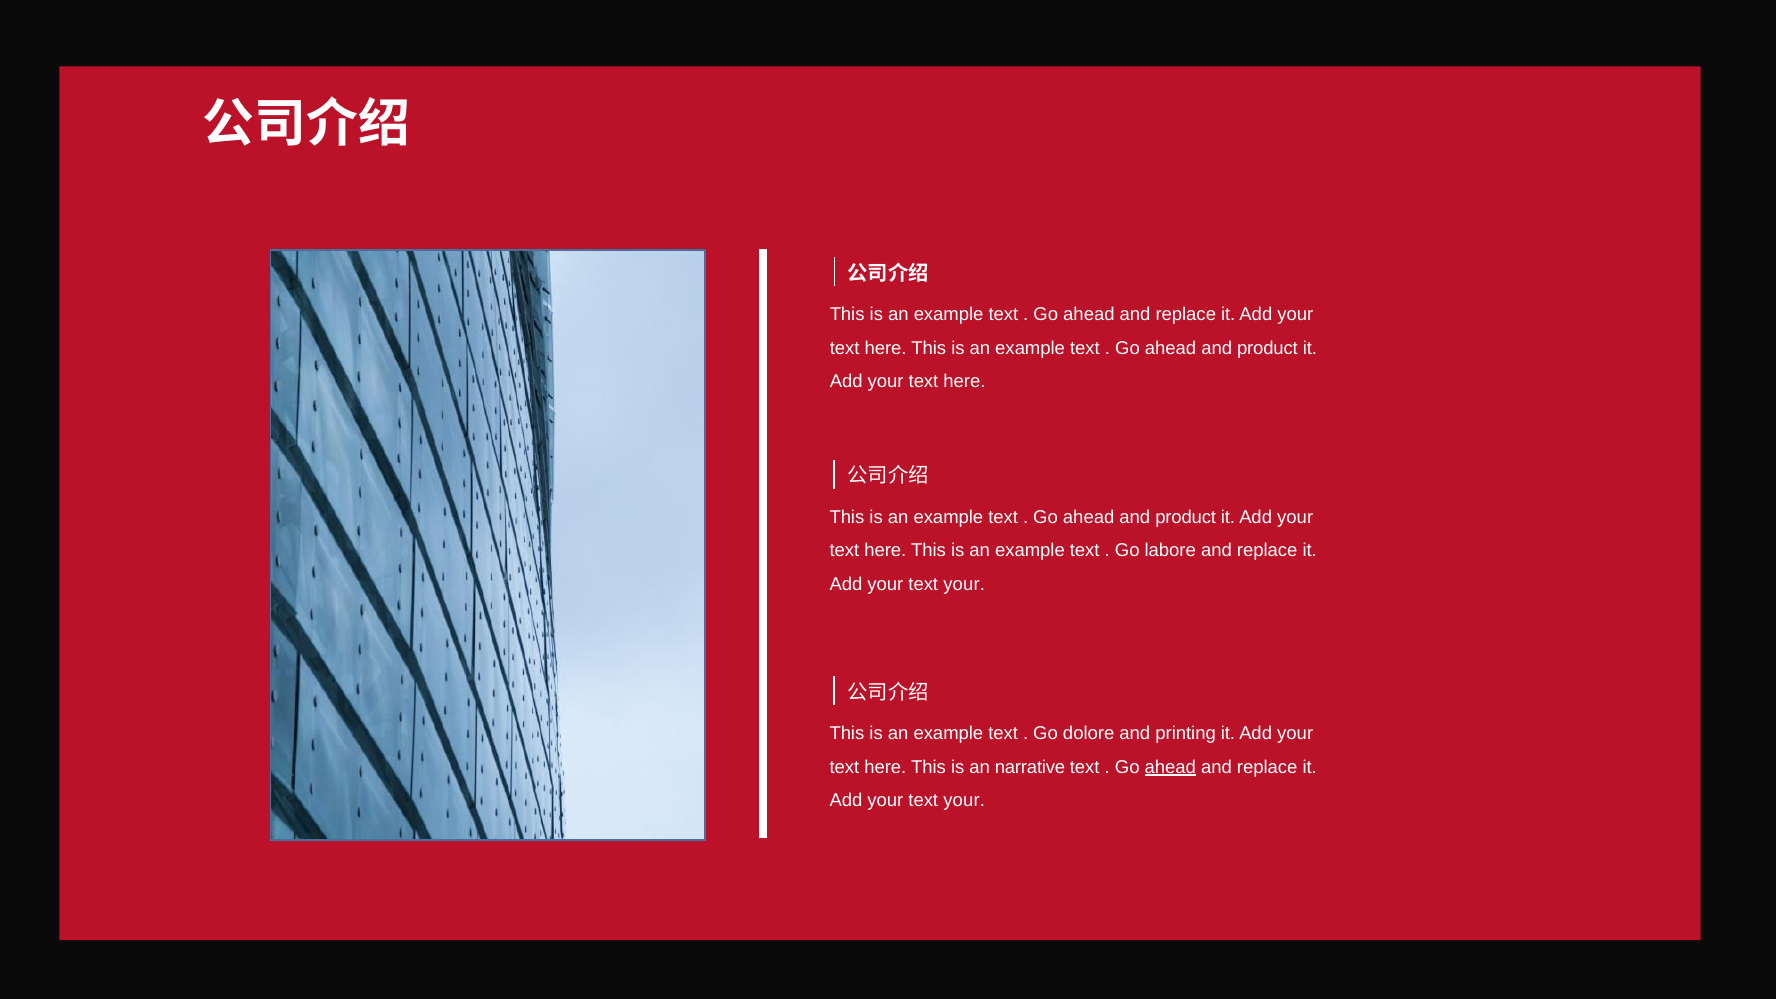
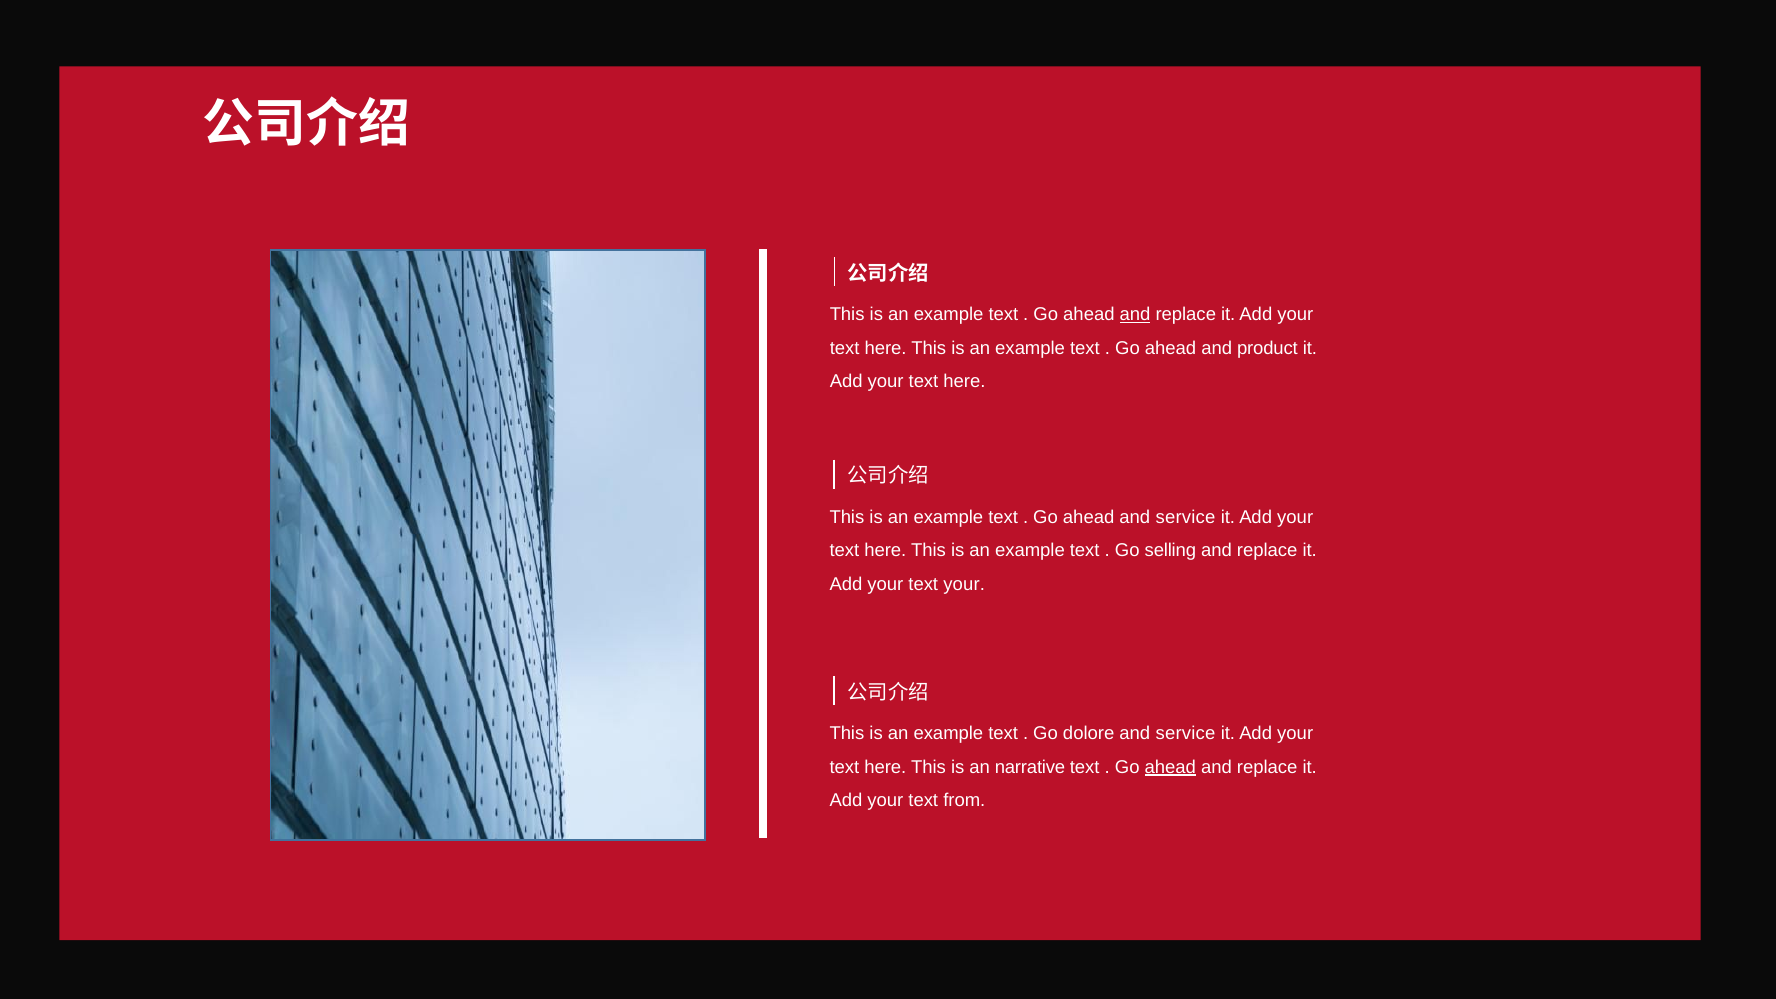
and at (1135, 315) underline: none -> present
product at (1186, 517): product -> service
labore: labore -> selling
printing at (1186, 734): printing -> service
your at (964, 800): your -> from
